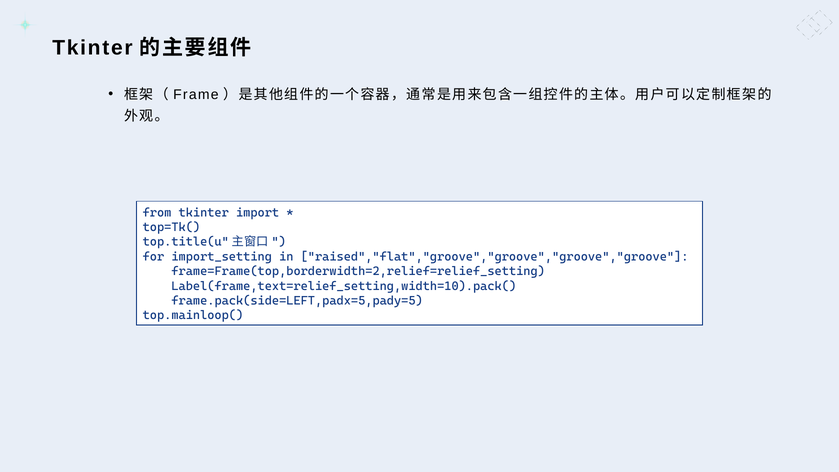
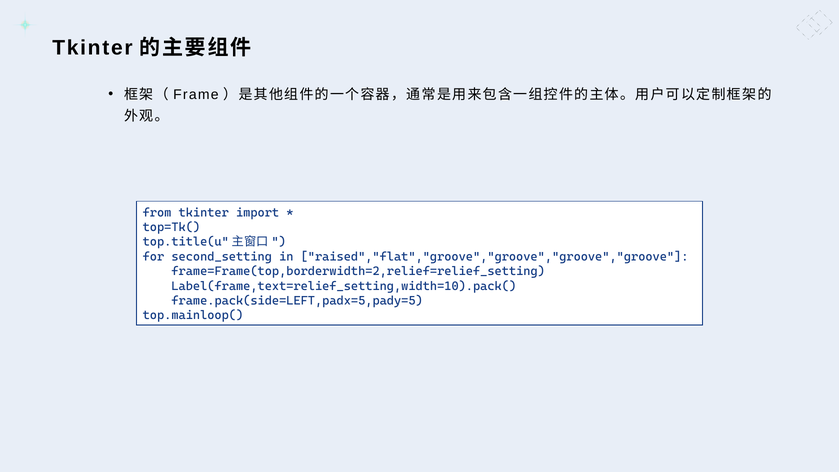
import_setting: import_setting -> second_setting
